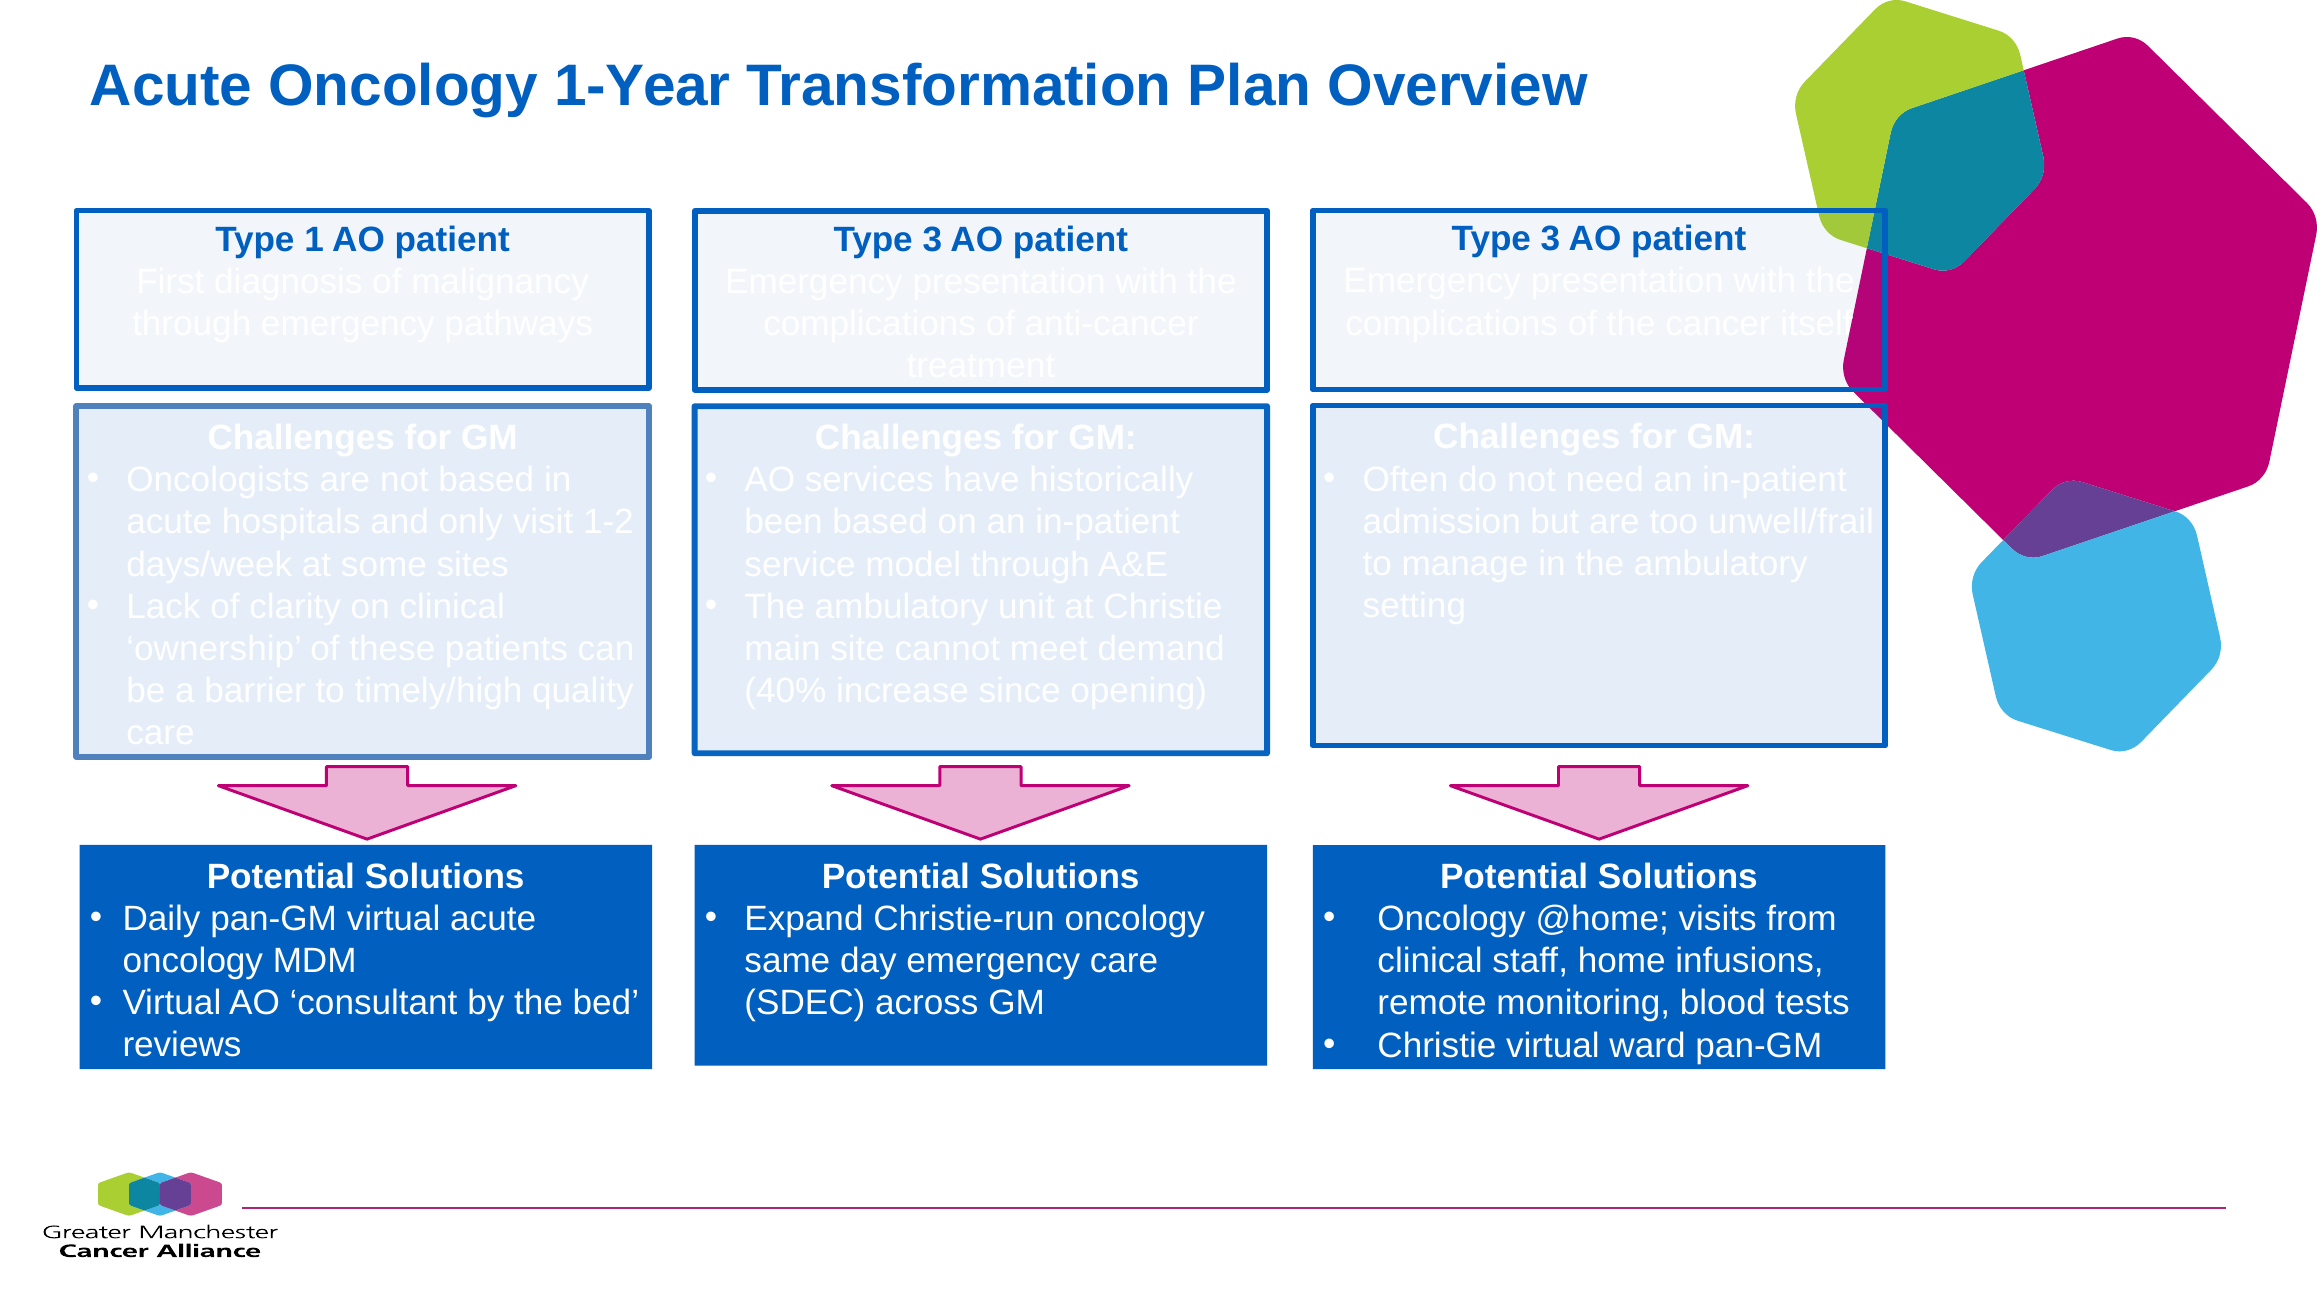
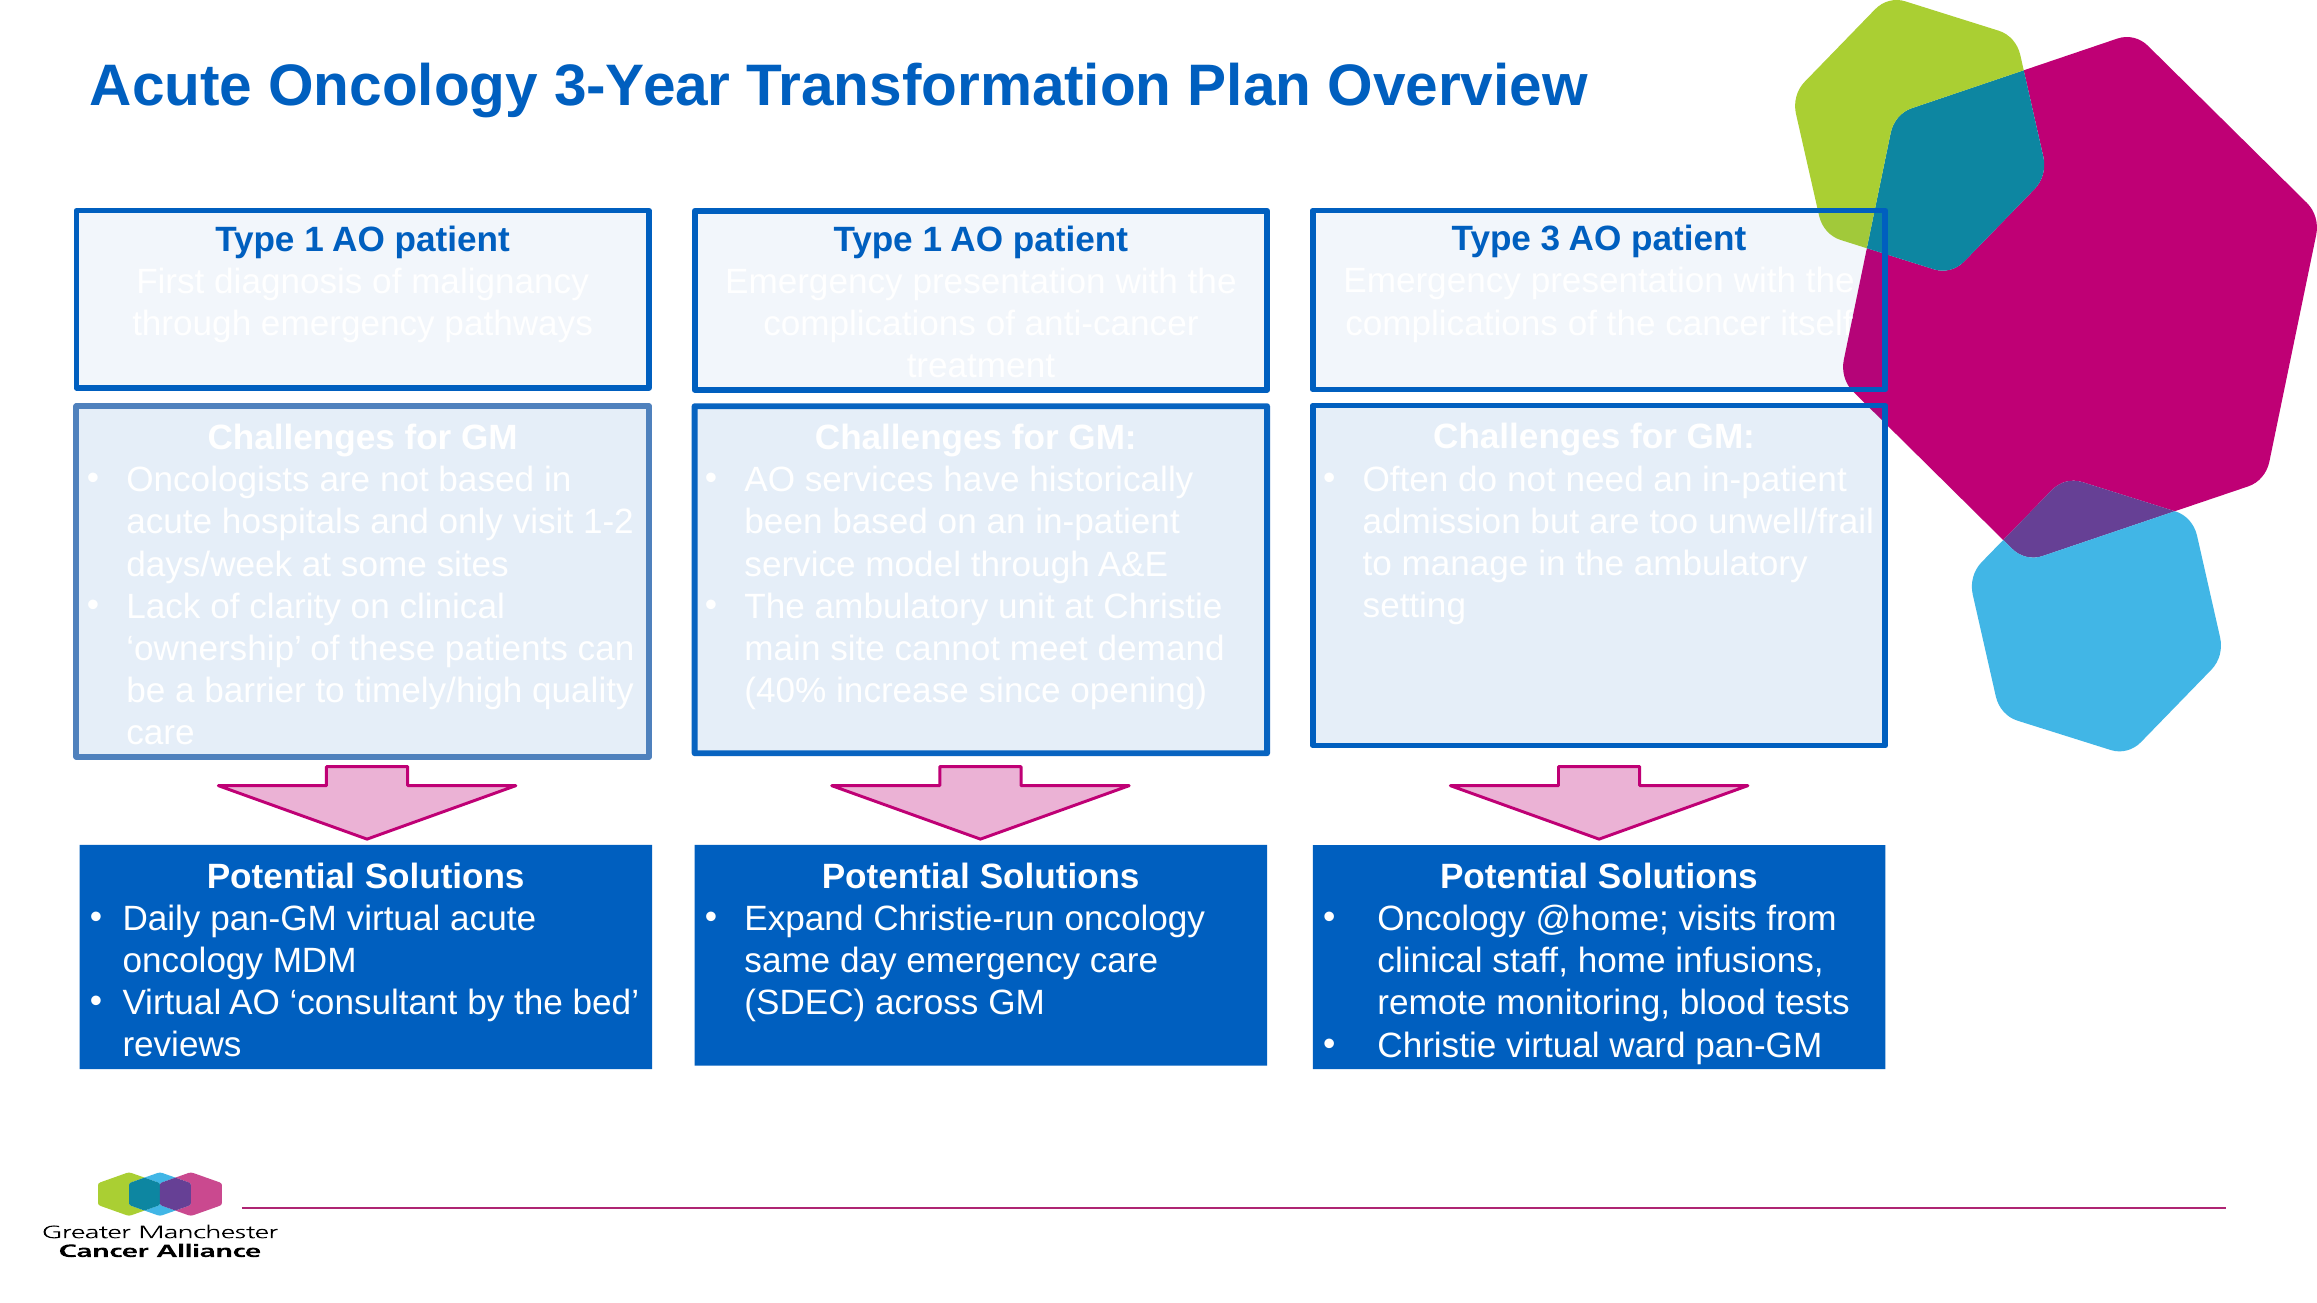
1-Year: 1-Year -> 3-Year
3 at (932, 240): 3 -> 1
